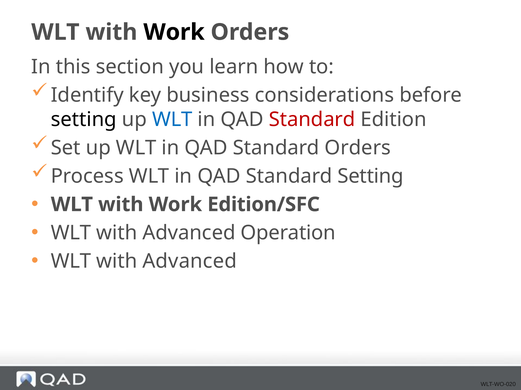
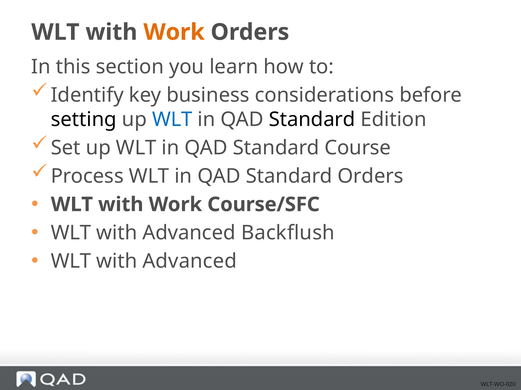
Work at (174, 32) colour: black -> orange
Standard at (312, 120) colour: red -> black
Standard Orders: Orders -> Course
Standard Setting: Setting -> Orders
Edition/SFC: Edition/SFC -> Course/SFC
Operation: Operation -> Backflush
